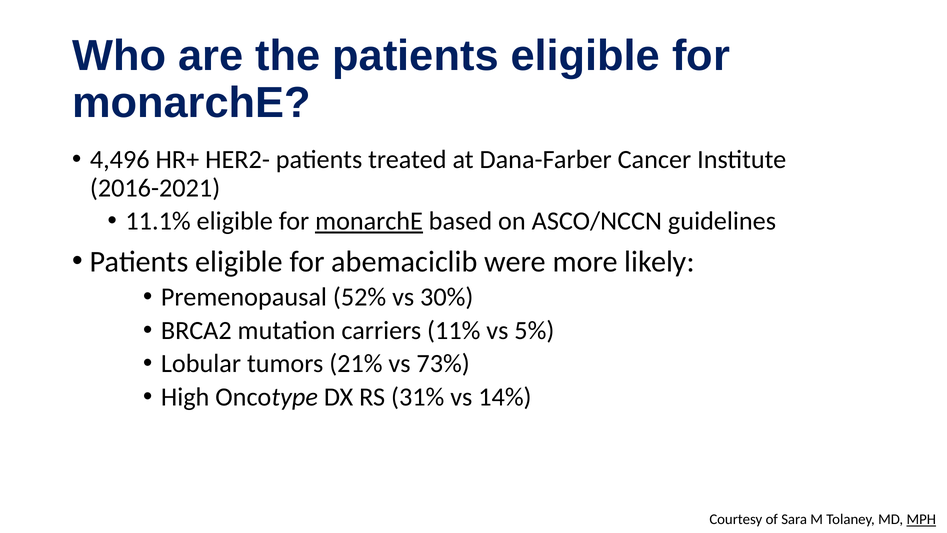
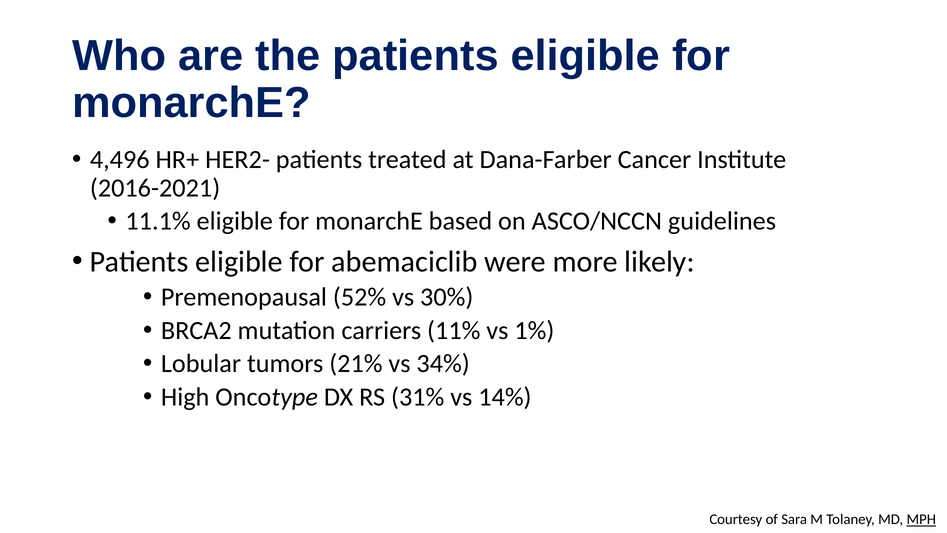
monarchE at (369, 221) underline: present -> none
5%: 5% -> 1%
73%: 73% -> 34%
